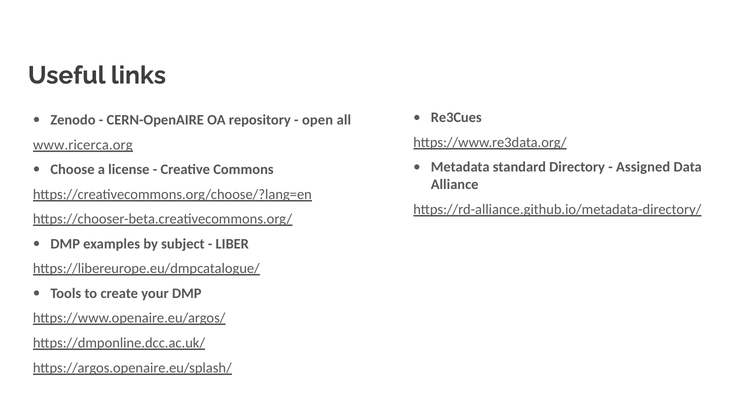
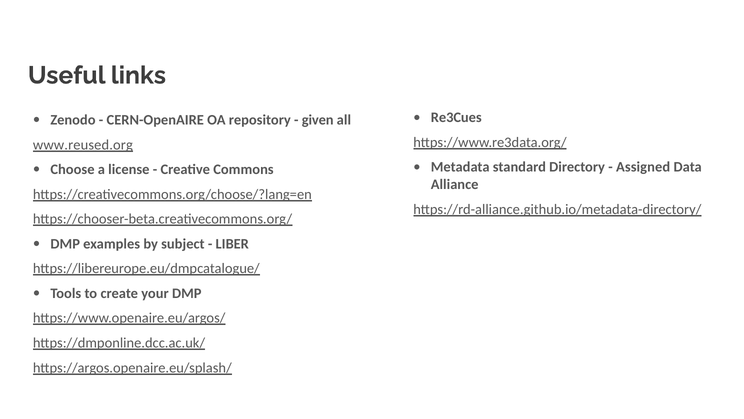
open: open -> given
www.ricerca.org: www.ricerca.org -> www.reused.org
